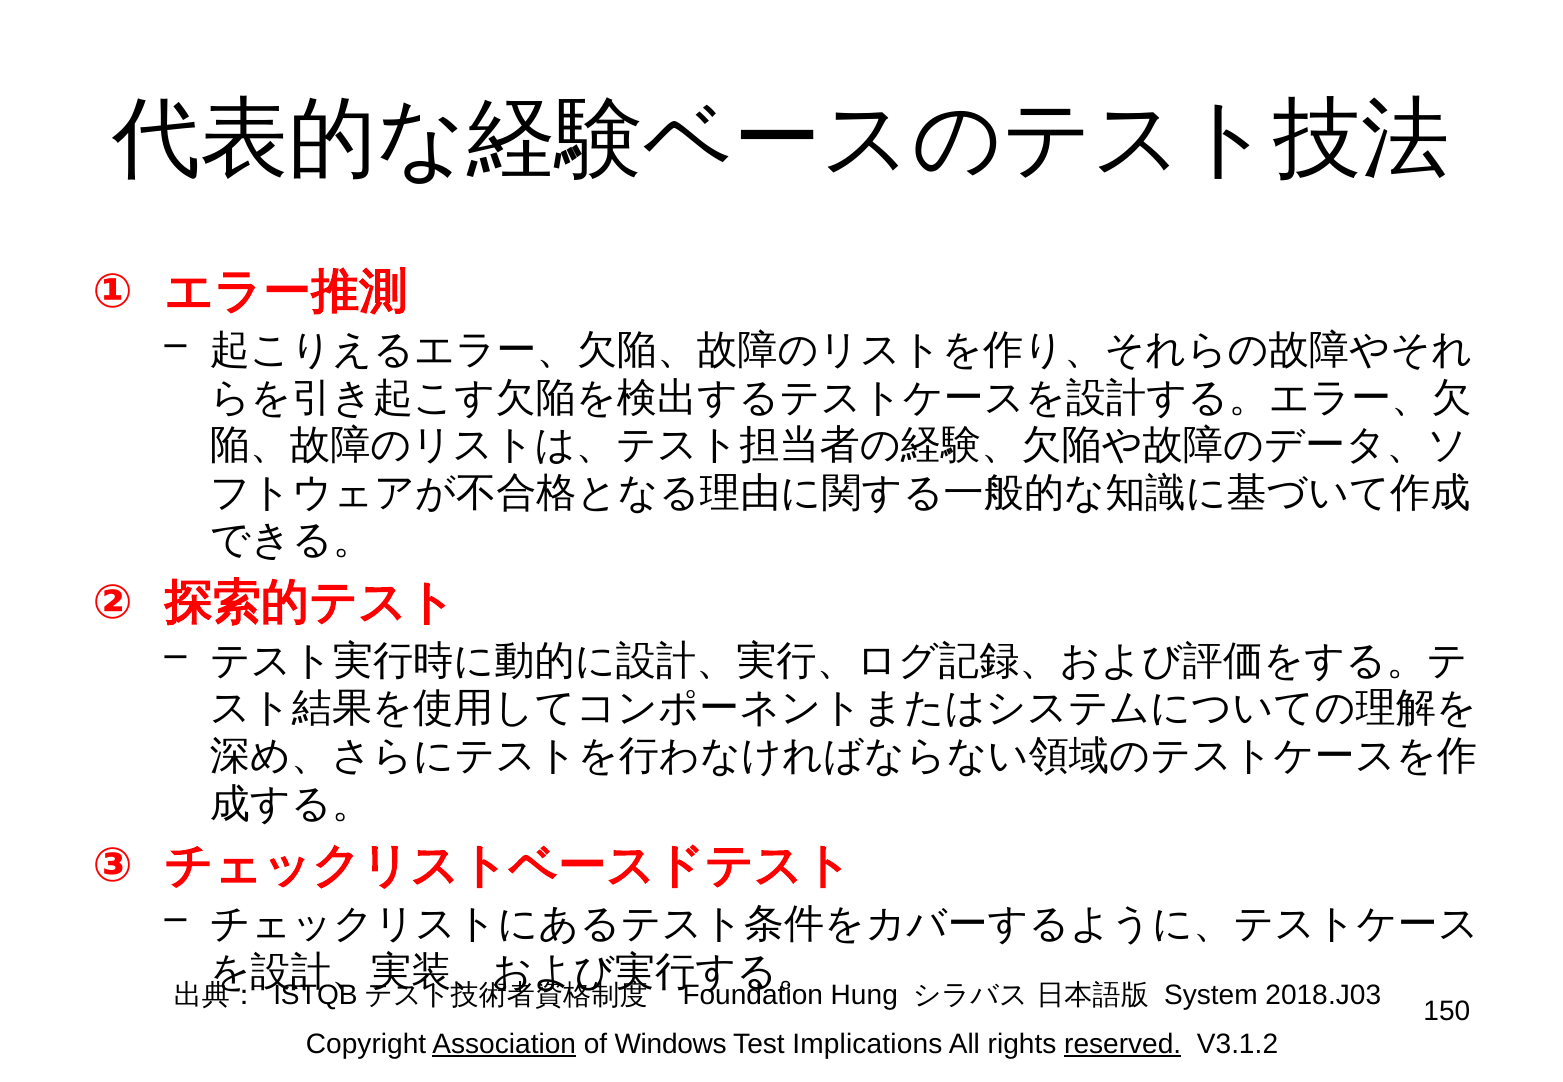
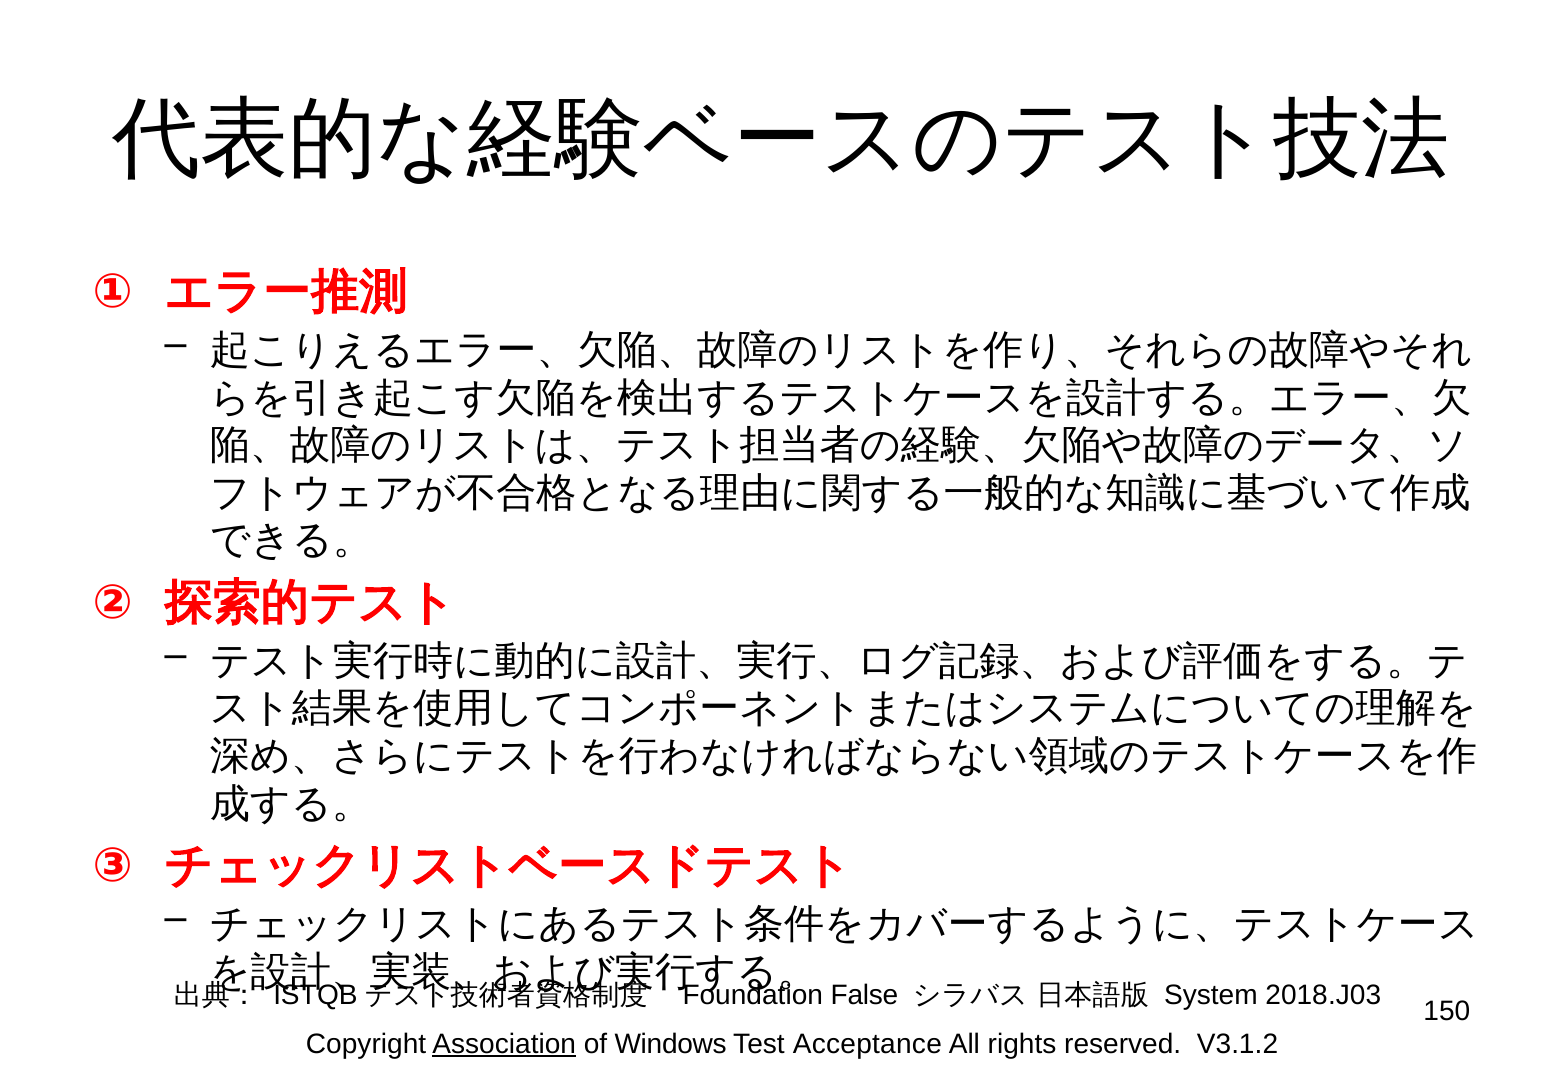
Hung: Hung -> False
Implications: Implications -> Acceptance
reserved underline: present -> none
